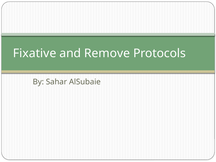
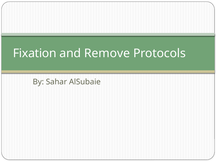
Fixative: Fixative -> Fixation
